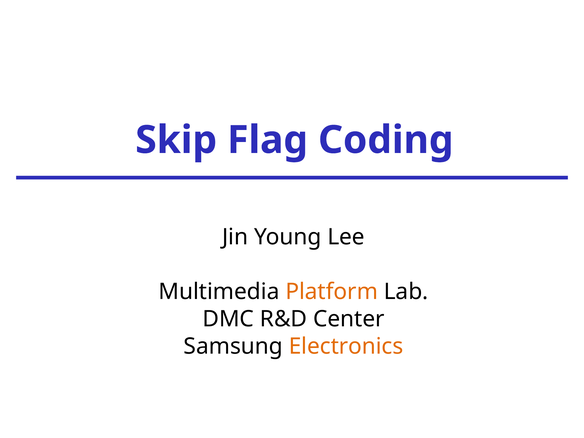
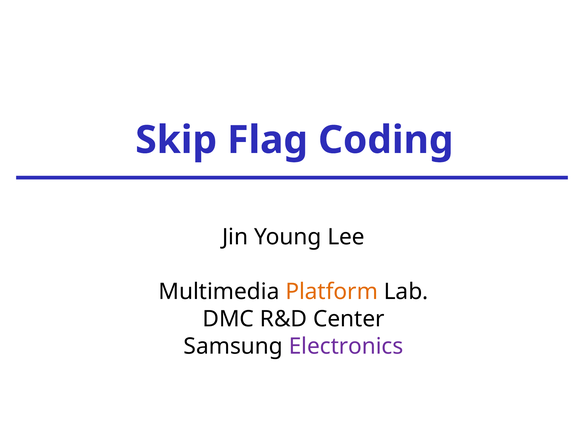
Electronics colour: orange -> purple
